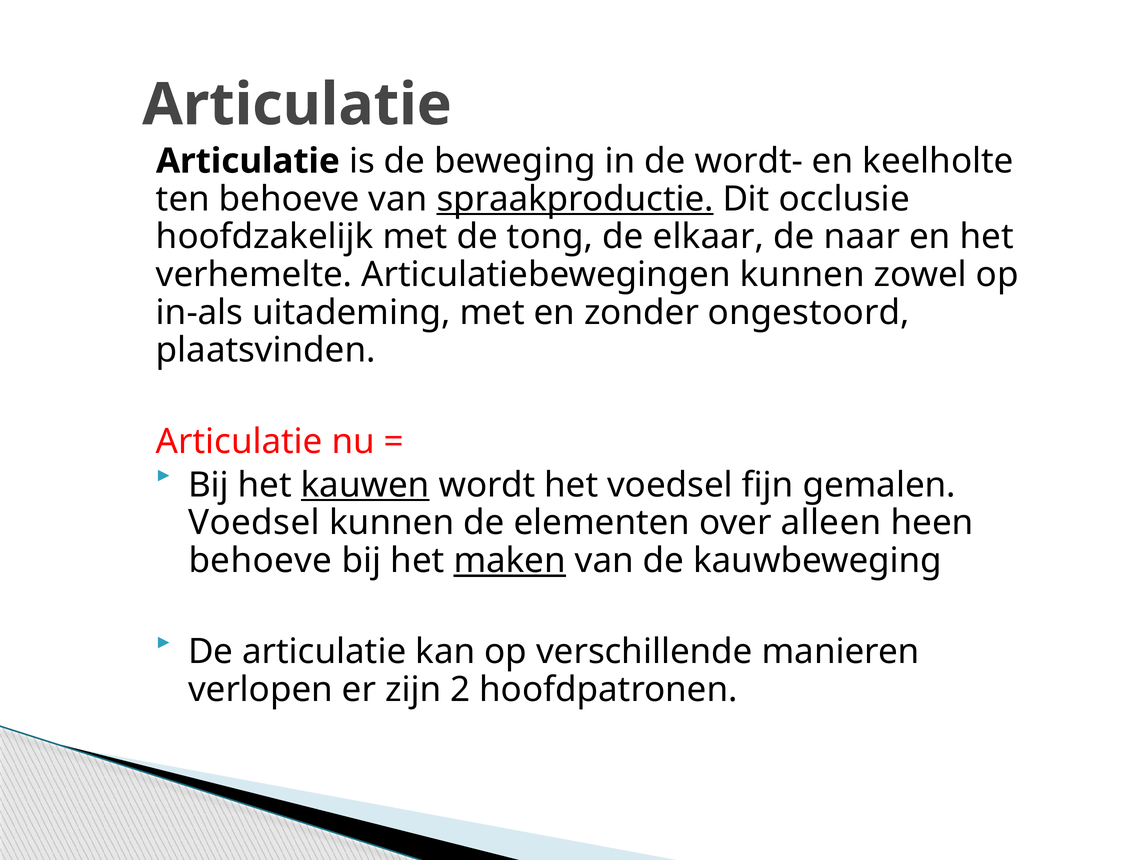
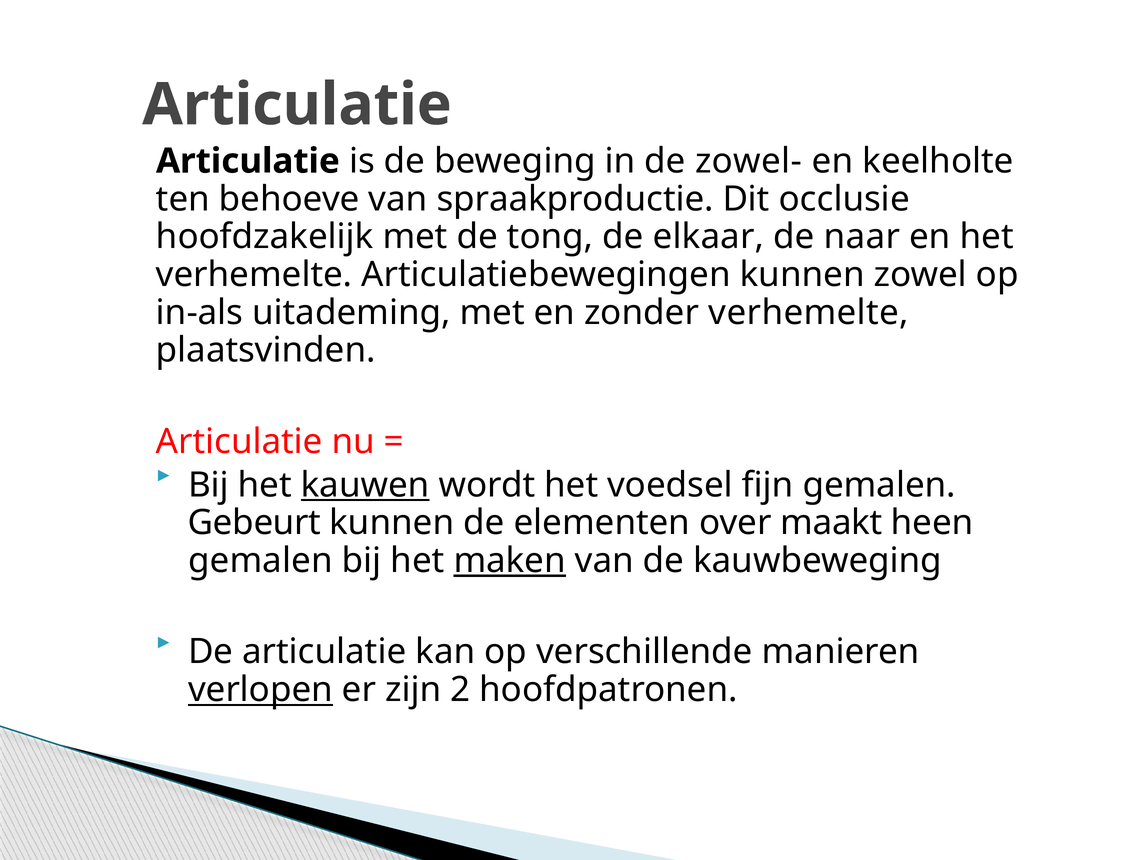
wordt-: wordt- -> zowel-
spraakproductie underline: present -> none
zonder ongestoord: ongestoord -> verhemelte
Voedsel at (254, 523): Voedsel -> Gebeurt
alleen: alleen -> maakt
behoeve at (260, 561): behoeve -> gemalen
verlopen underline: none -> present
